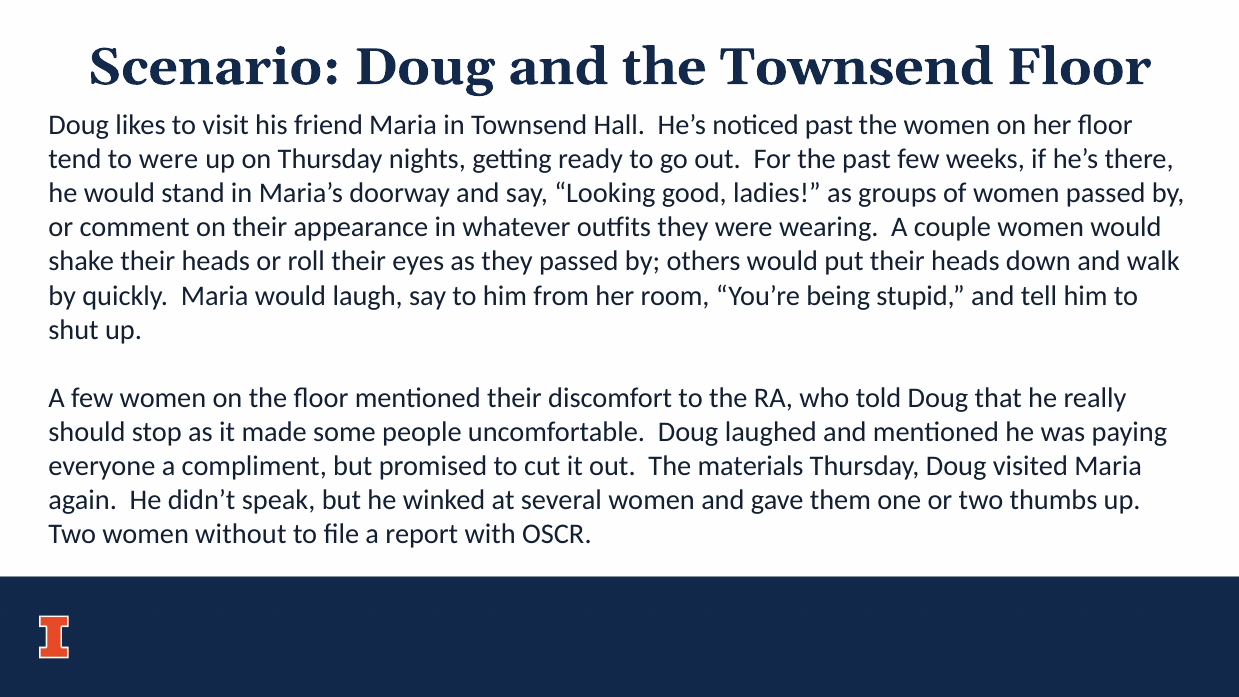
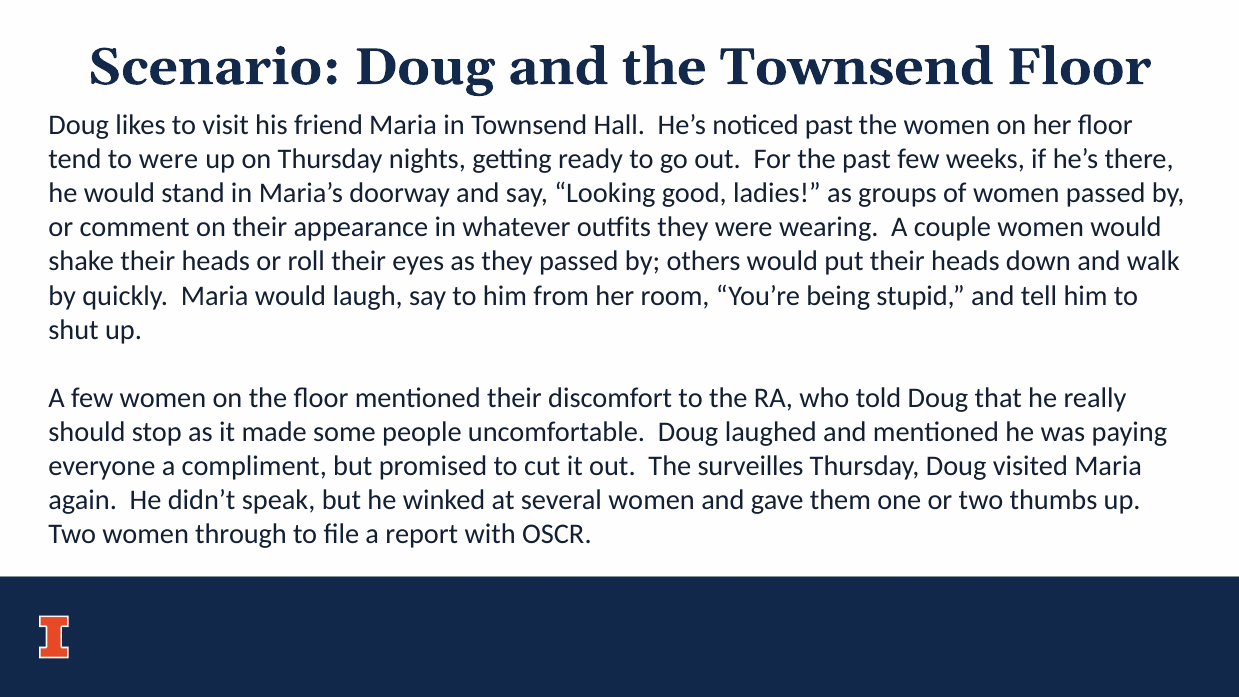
materials: materials -> surveilles
without: without -> through
